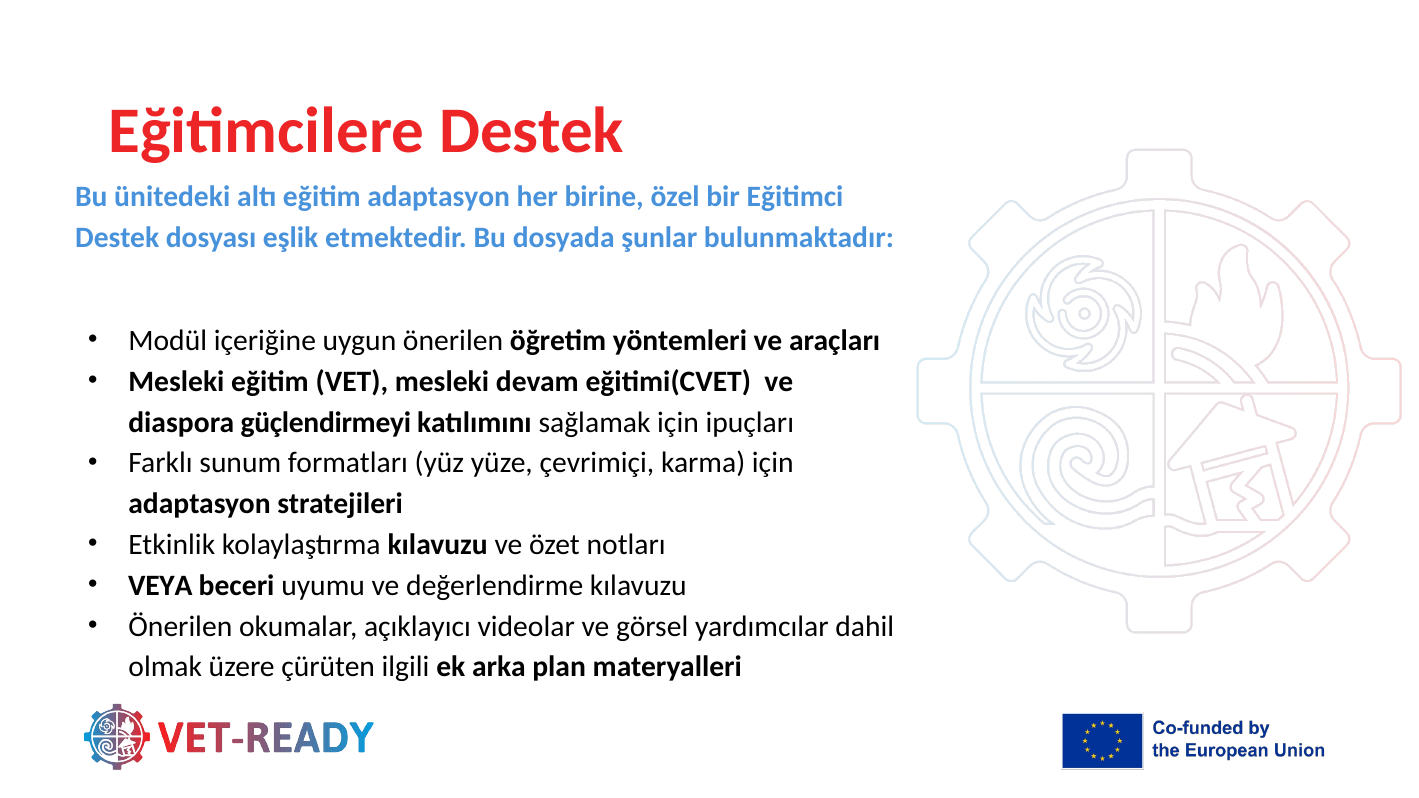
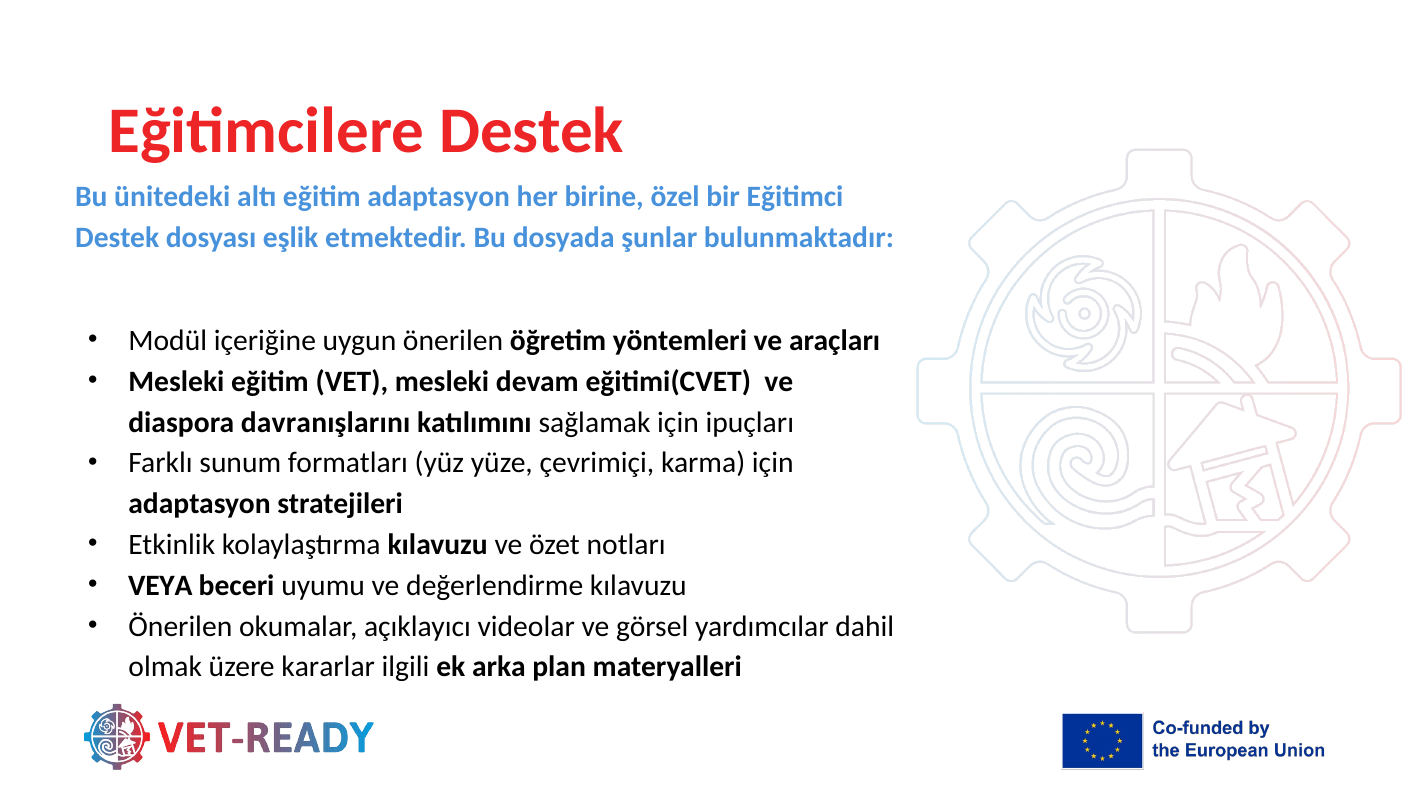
güçlendirmeyi: güçlendirmeyi -> davranışlarını
çürüten: çürüten -> kararlar
